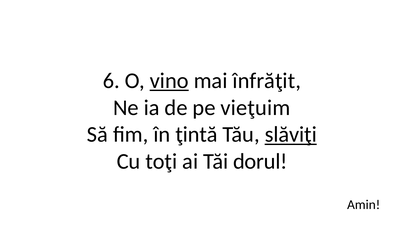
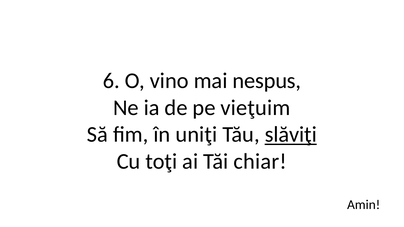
vino underline: present -> none
înfrăţit: înfrăţit -> nespus
ţintă: ţintă -> uniţi
dorul: dorul -> chiar
